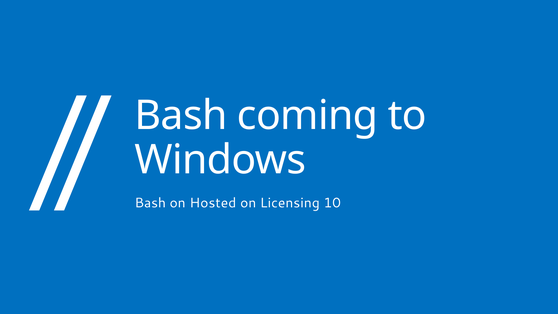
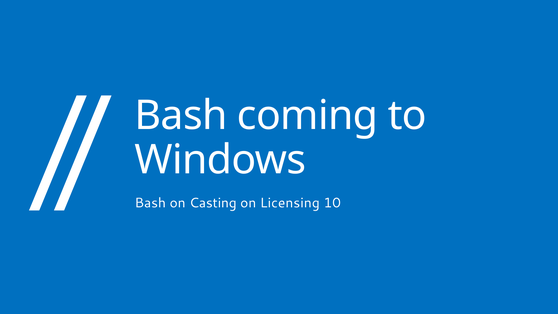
Hosted: Hosted -> Casting
